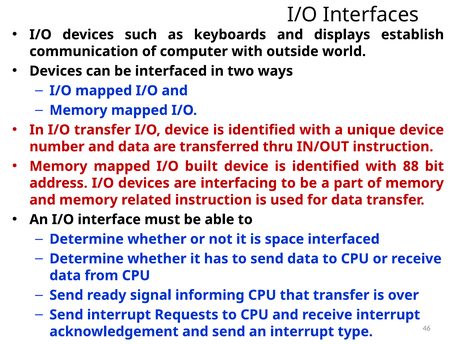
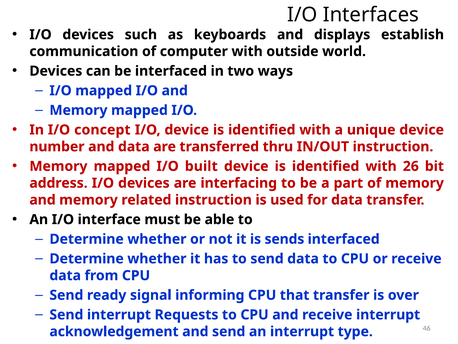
I/O transfer: transfer -> concept
88: 88 -> 26
space: space -> sends
